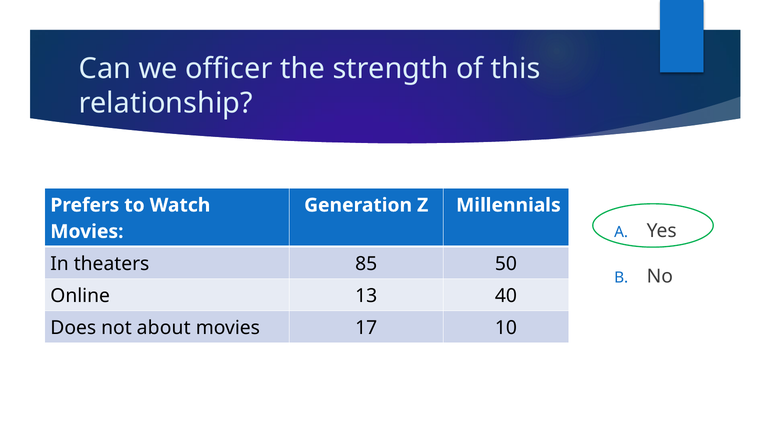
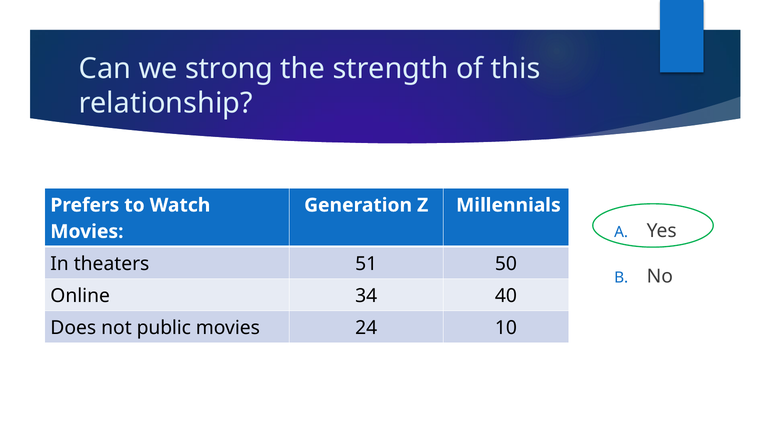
officer: officer -> strong
85: 85 -> 51
13: 13 -> 34
about: about -> public
17: 17 -> 24
